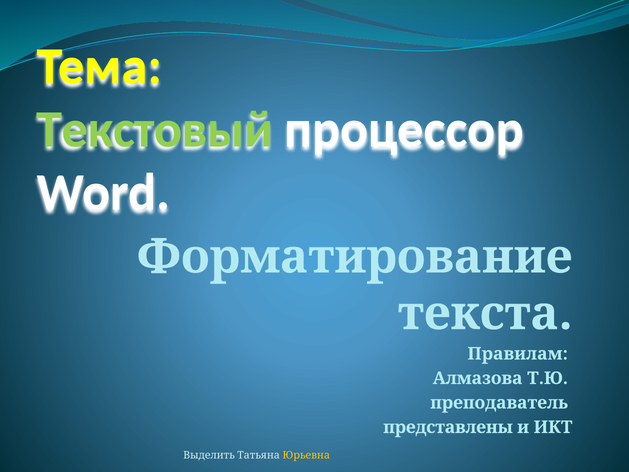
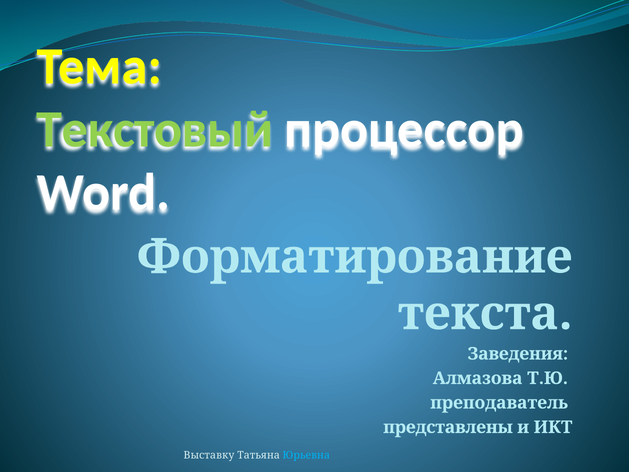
Правилам: Правилам -> Заведения
Выделить: Выделить -> Выставку
Юрьевна colour: yellow -> light blue
